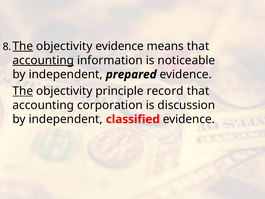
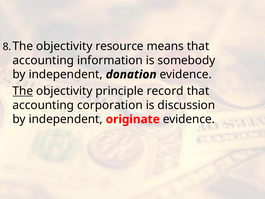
The at (23, 46) underline: present -> none
objectivity evidence: evidence -> resource
accounting at (43, 60) underline: present -> none
noticeable: noticeable -> somebody
prepared: prepared -> donation
classified: classified -> originate
